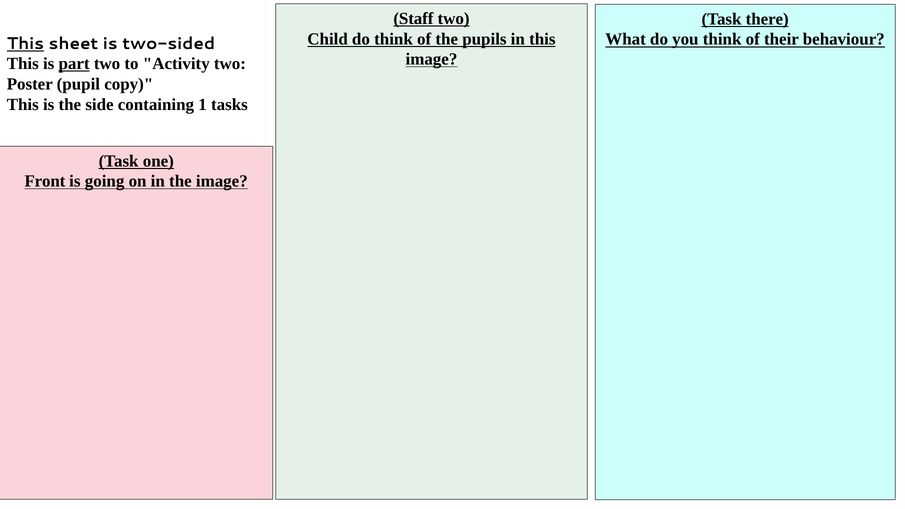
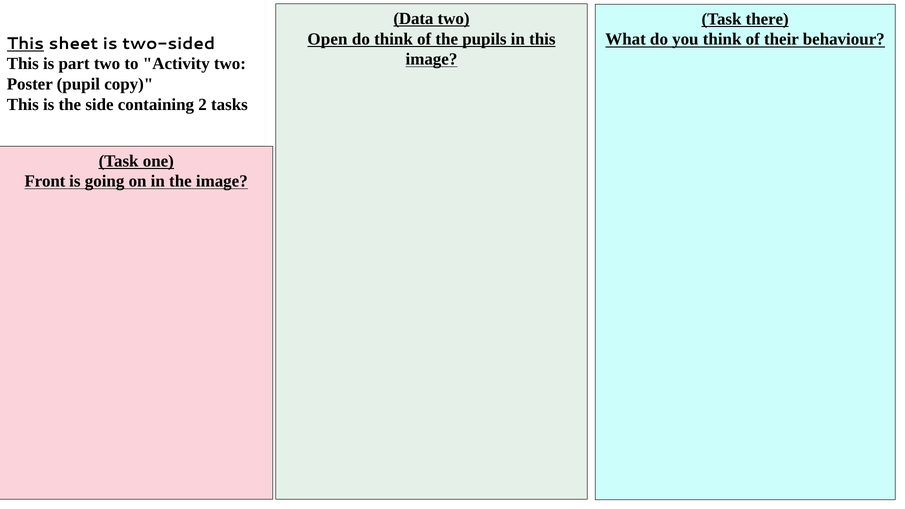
Staff: Staff -> Data
Child: Child -> Open
part underline: present -> none
1: 1 -> 2
